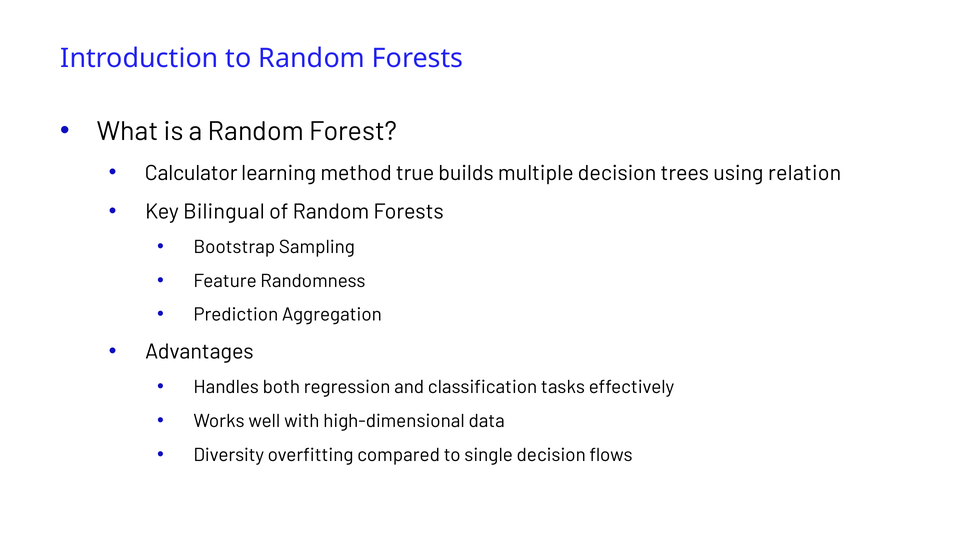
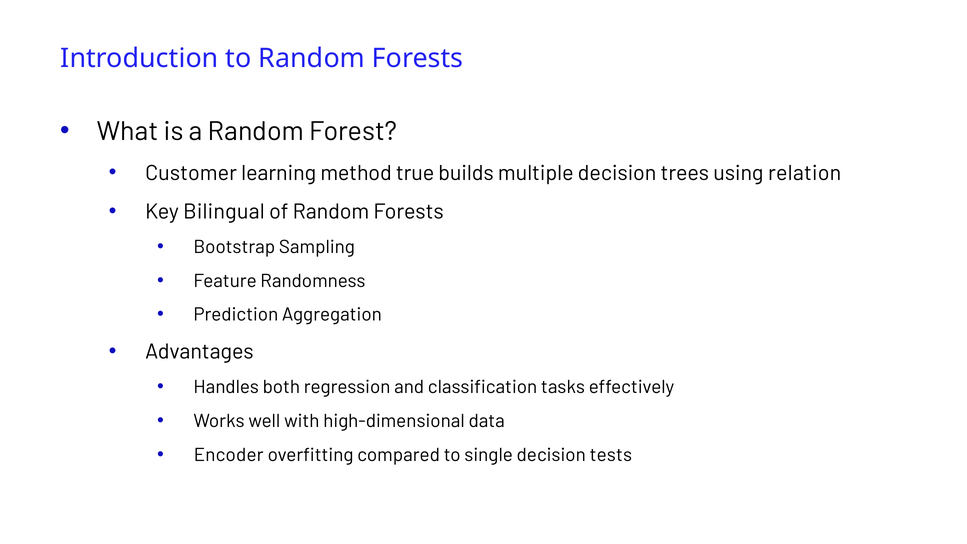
Calculator: Calculator -> Customer
Diversity: Diversity -> Encoder
flows: flows -> tests
